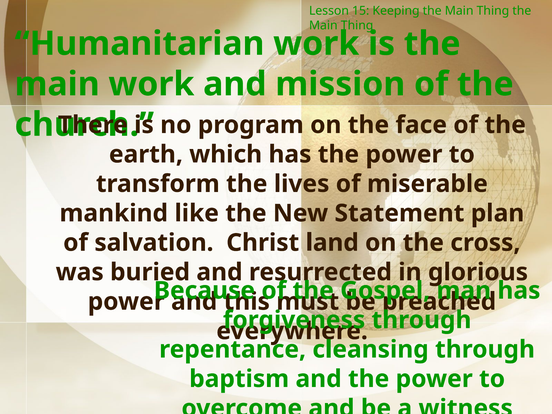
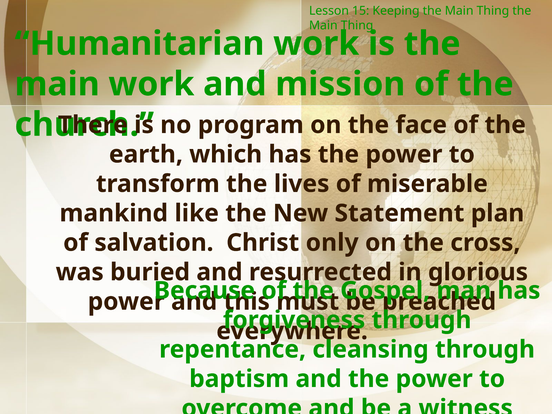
land: land -> only
